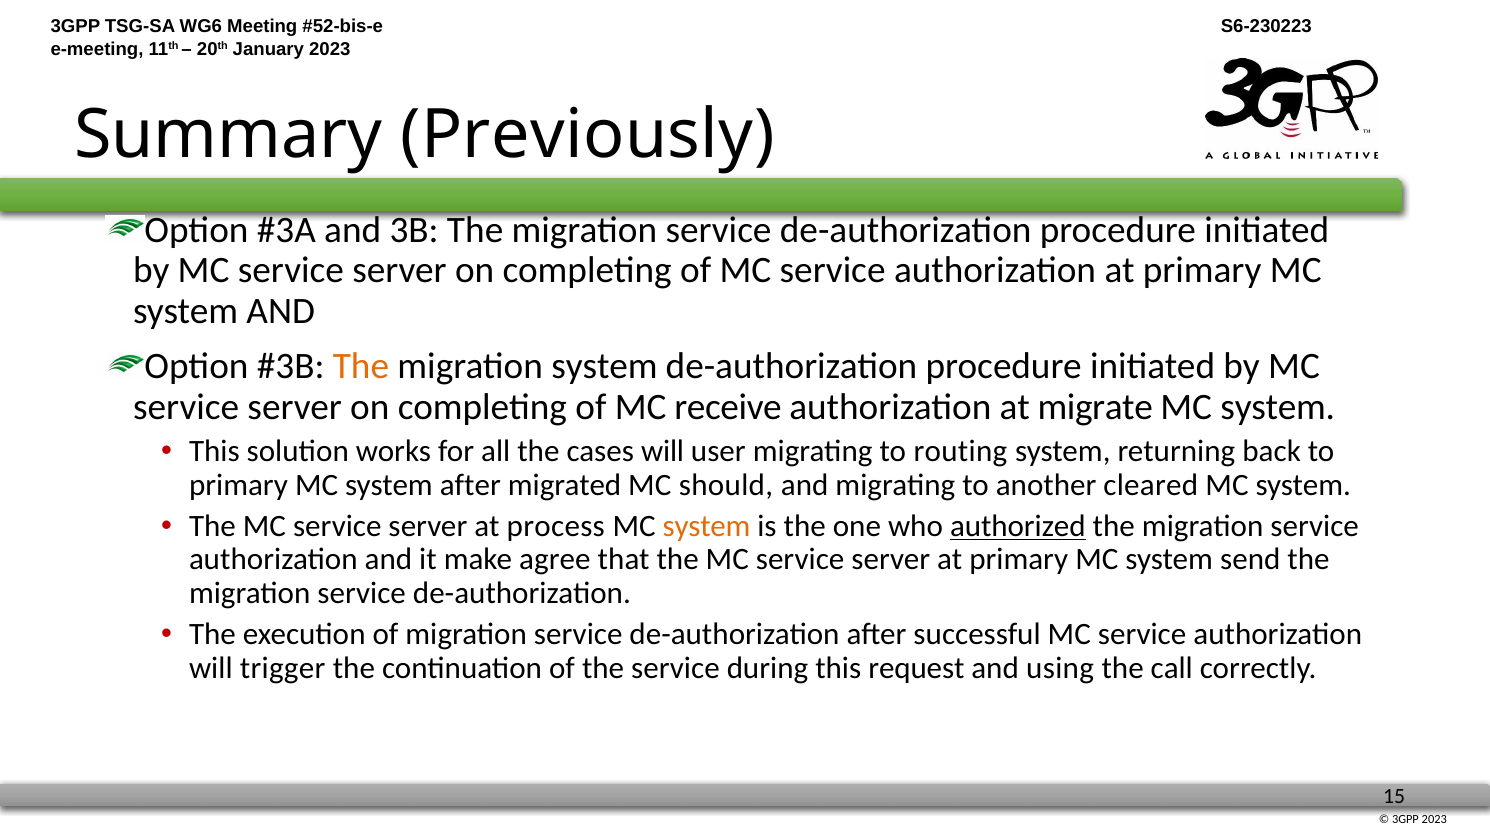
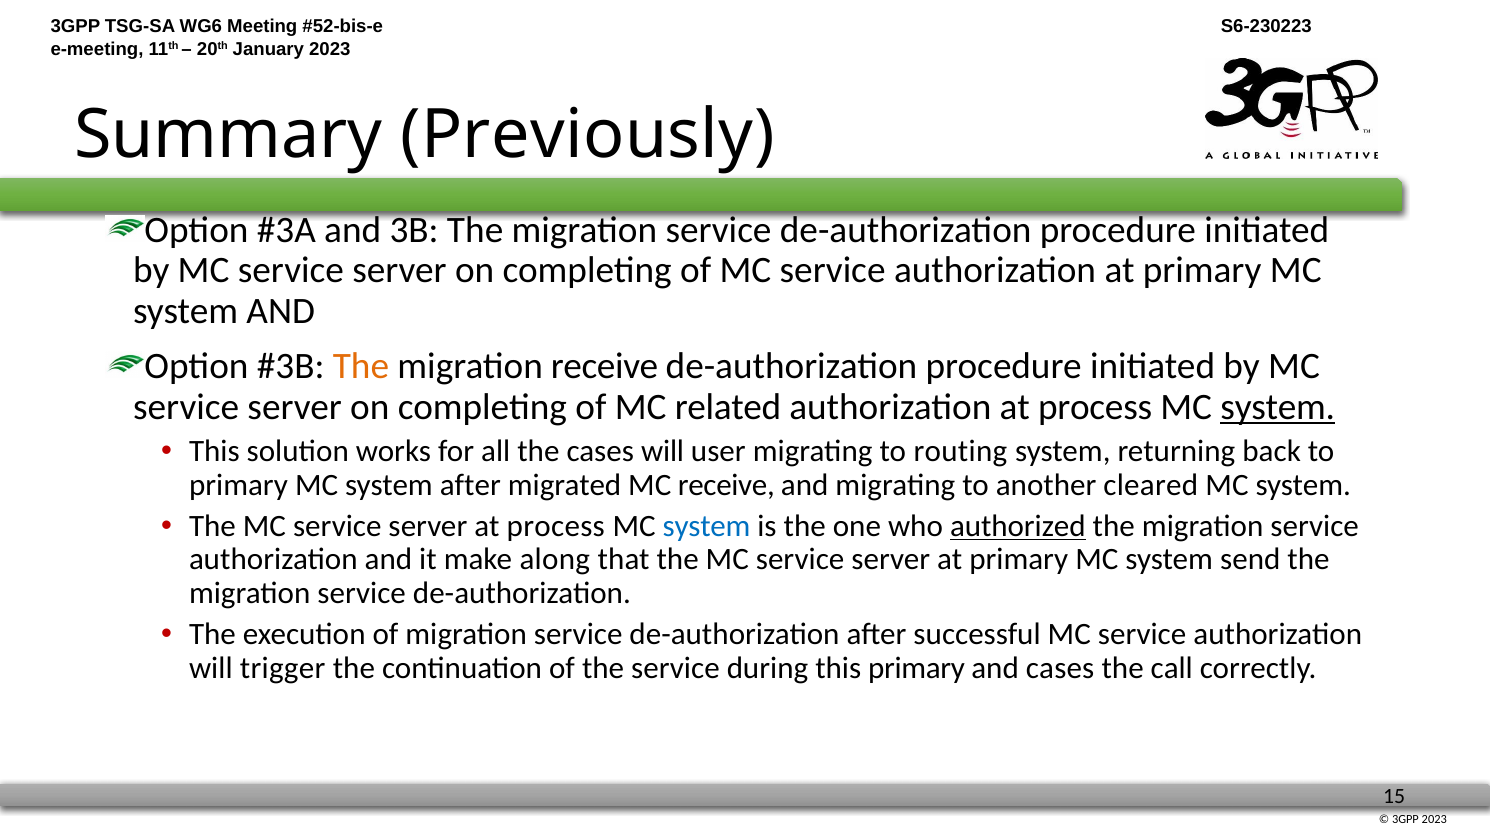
migration system: system -> receive
receive: receive -> related
authorization at migrate: migrate -> process
system at (1278, 407) underline: none -> present
MC should: should -> receive
system at (707, 526) colour: orange -> blue
agree: agree -> along
this request: request -> primary
and using: using -> cases
